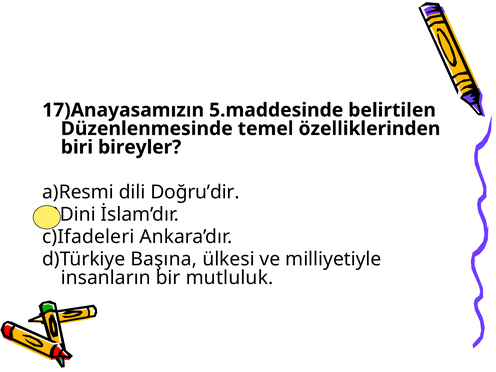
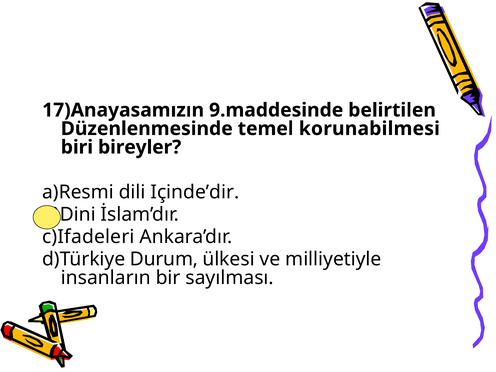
5.maddesinde: 5.maddesinde -> 9.maddesinde
özelliklerinden: özelliklerinden -> korunabilmesi
Doğru’dir: Doğru’dir -> Içinde’dir
Başına: Başına -> Durum
mutluluk: mutluluk -> sayılması
